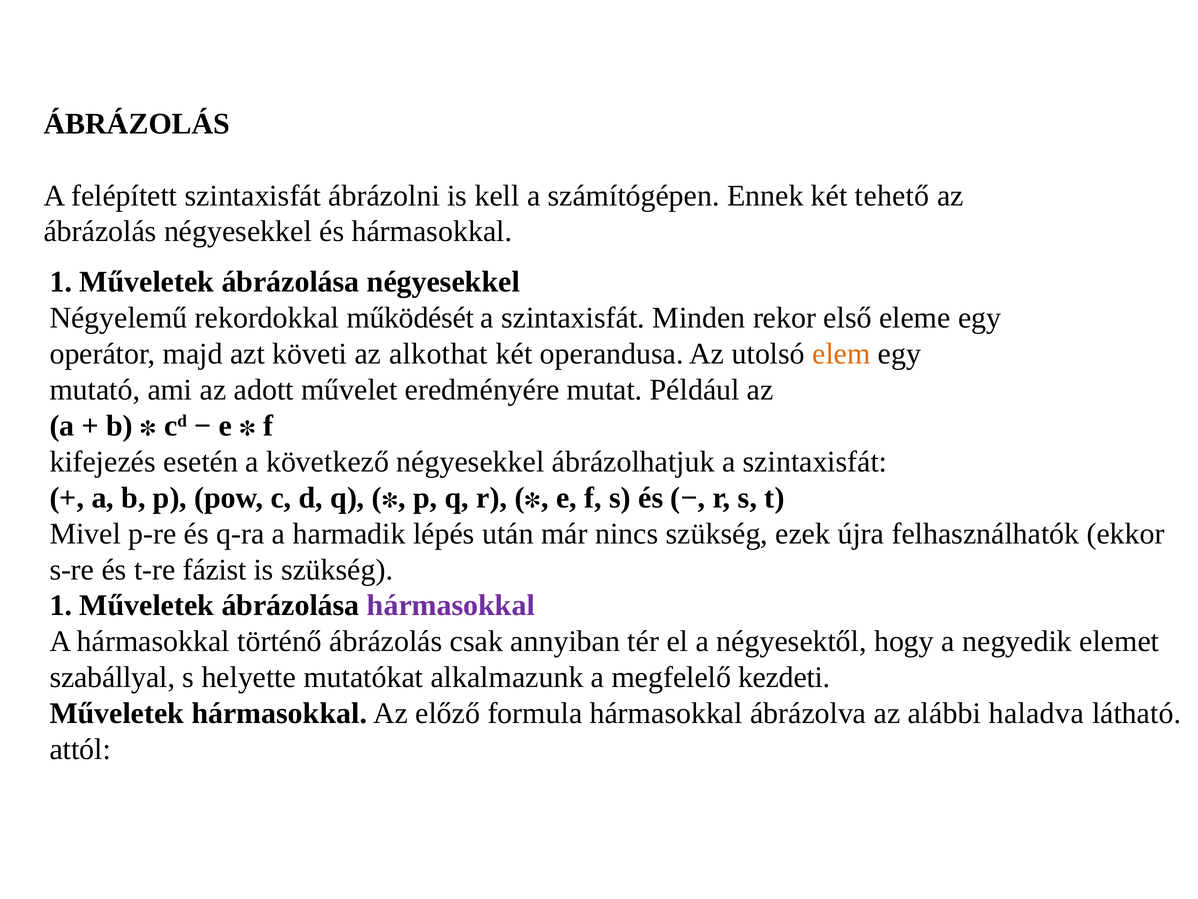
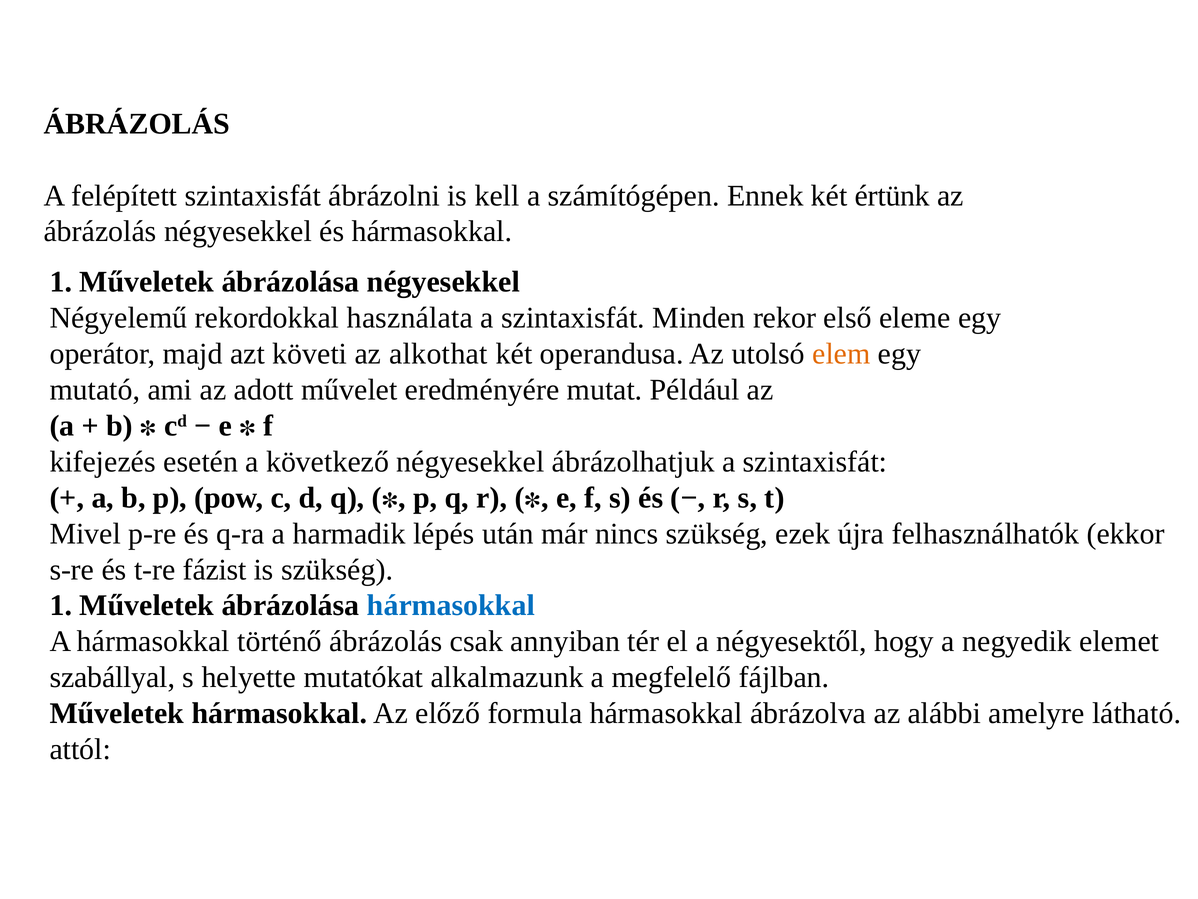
tehető: tehető -> értünk
működését: működését -> használata
hármasokkal at (451, 605) colour: purple -> blue
kezdeti: kezdeti -> fájlban
haladva: haladva -> amelyre
